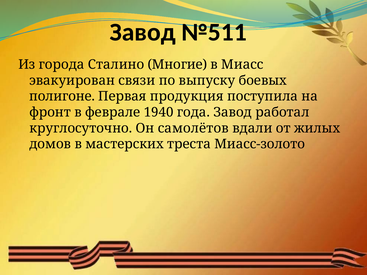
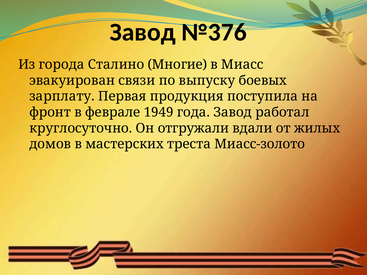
№511: №511 -> №376
полигоне: полигоне -> зарплату
1940: 1940 -> 1949
самолётов: самолётов -> отгружали
